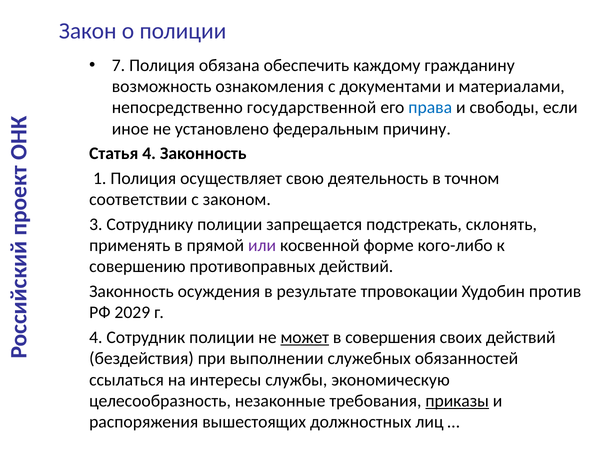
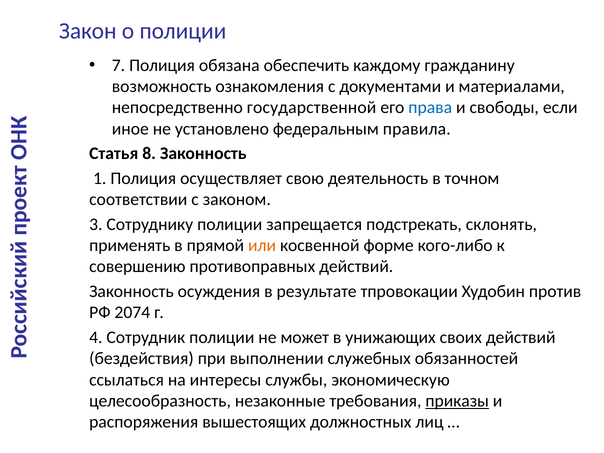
причину: причину -> правила
Статья 4: 4 -> 8
или colour: purple -> orange
2029: 2029 -> 2074
может underline: present -> none
совершения: совершения -> унижающих
